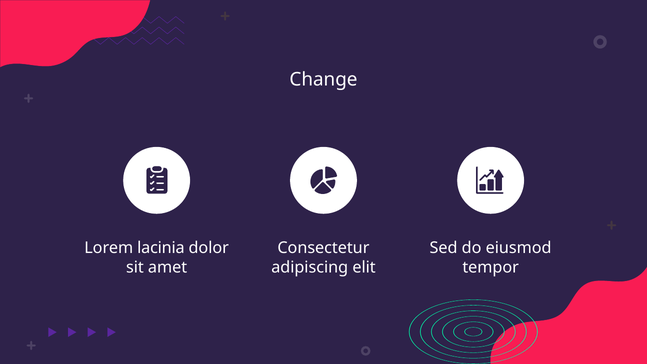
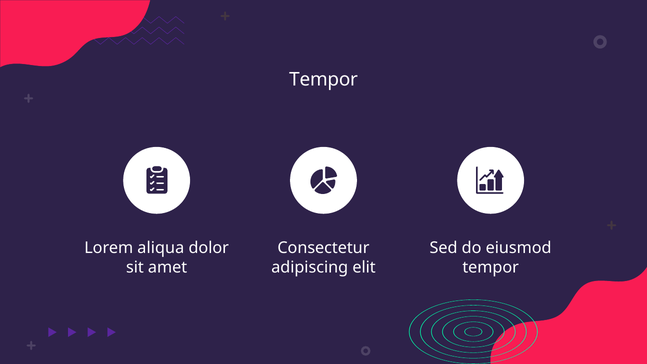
Change at (323, 79): Change -> Tempor
lacinia: lacinia -> aliqua
